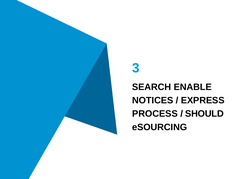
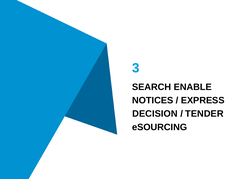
PROCESS: PROCESS -> DECISION
SHOULD: SHOULD -> TENDER
